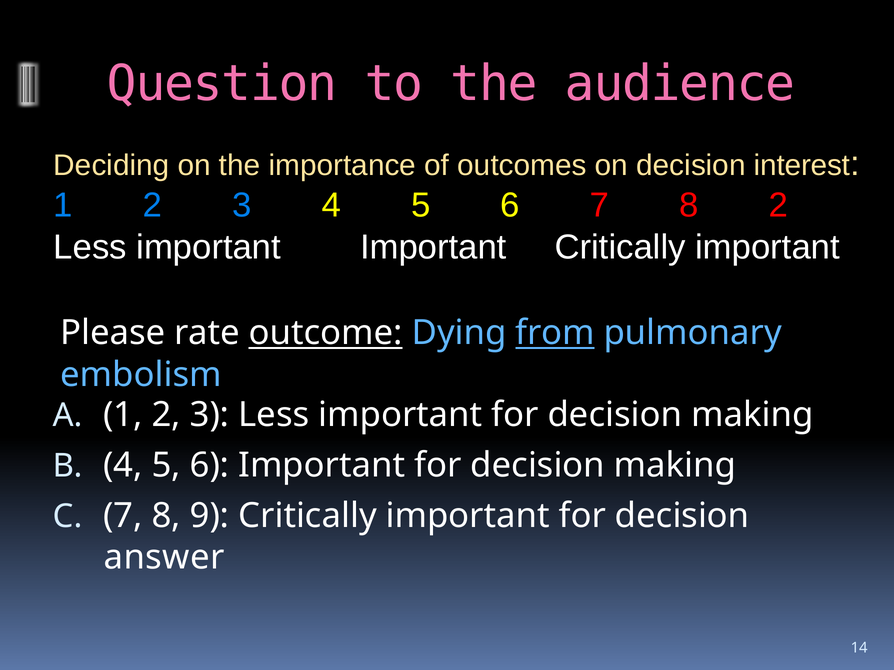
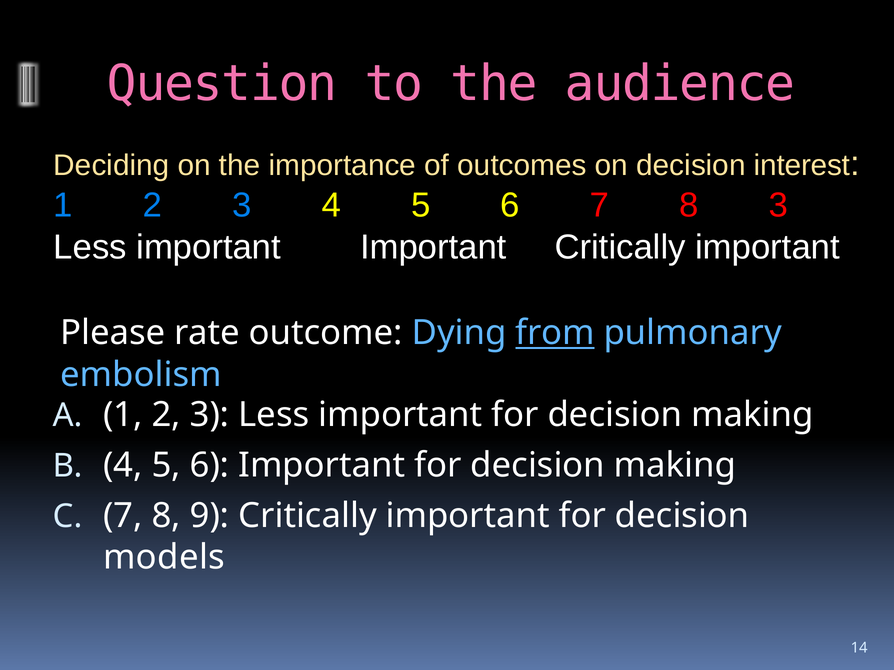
8 2: 2 -> 3
outcome underline: present -> none
answer: answer -> models
